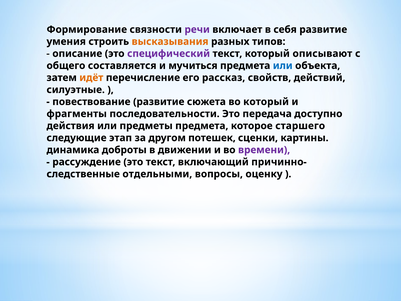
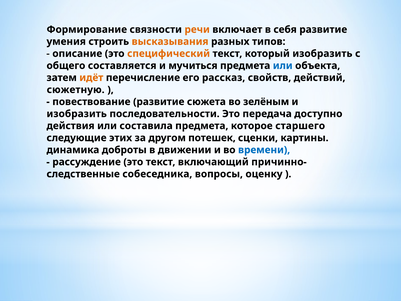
речи colour: purple -> orange
специфический colour: purple -> orange
который описывают: описывают -> изобразить
силуэтные: силуэтные -> сюжетную
во который: который -> зелёным
фрагменты at (77, 114): фрагменты -> изобразить
предметы: предметы -> составила
этап: этап -> этих
времени colour: purple -> blue
отдельными: отдельными -> собеседника
